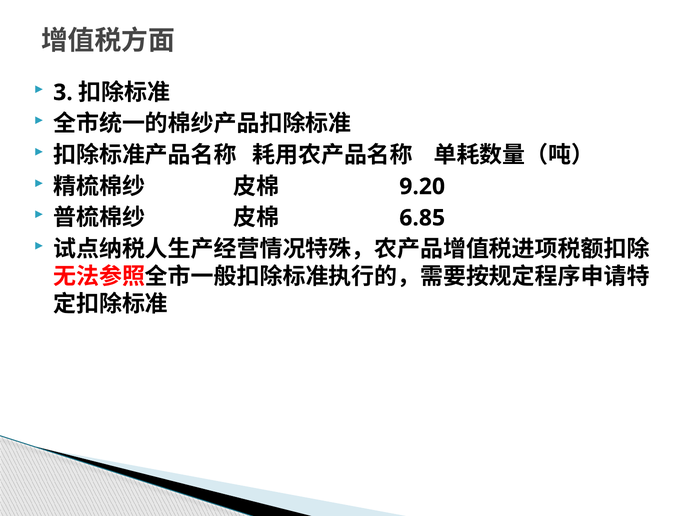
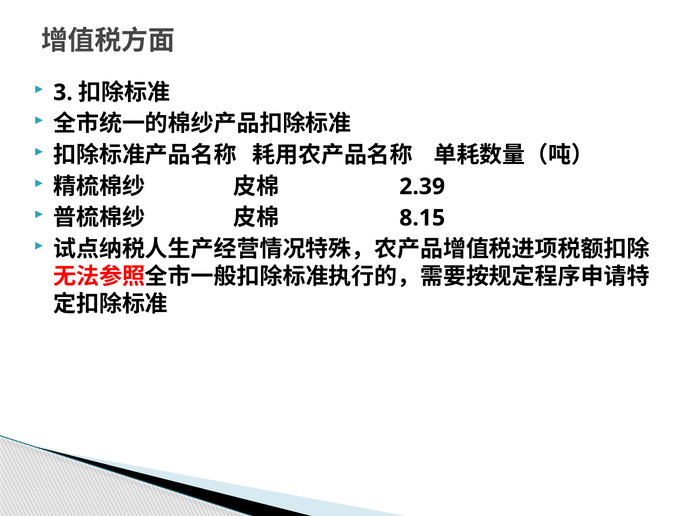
9.20: 9.20 -> 2.39
6.85: 6.85 -> 8.15
